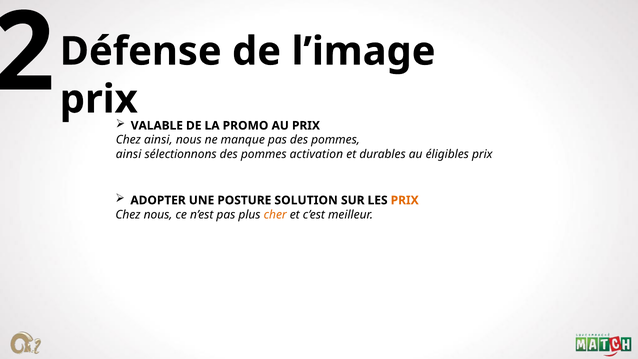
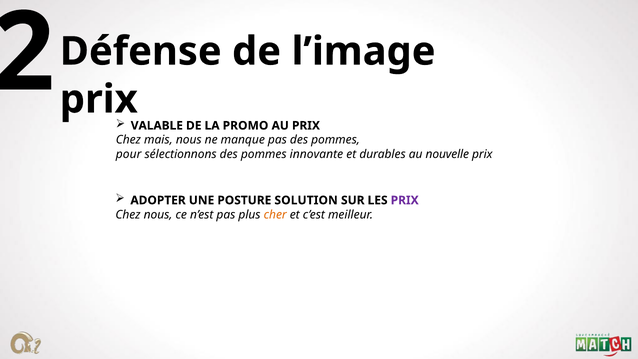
Chez ainsi: ainsi -> mais
ainsi at (129, 154): ainsi -> pour
activation: activation -> innovante
éligibles: éligibles -> nouvelle
PRIX at (405, 200) colour: orange -> purple
